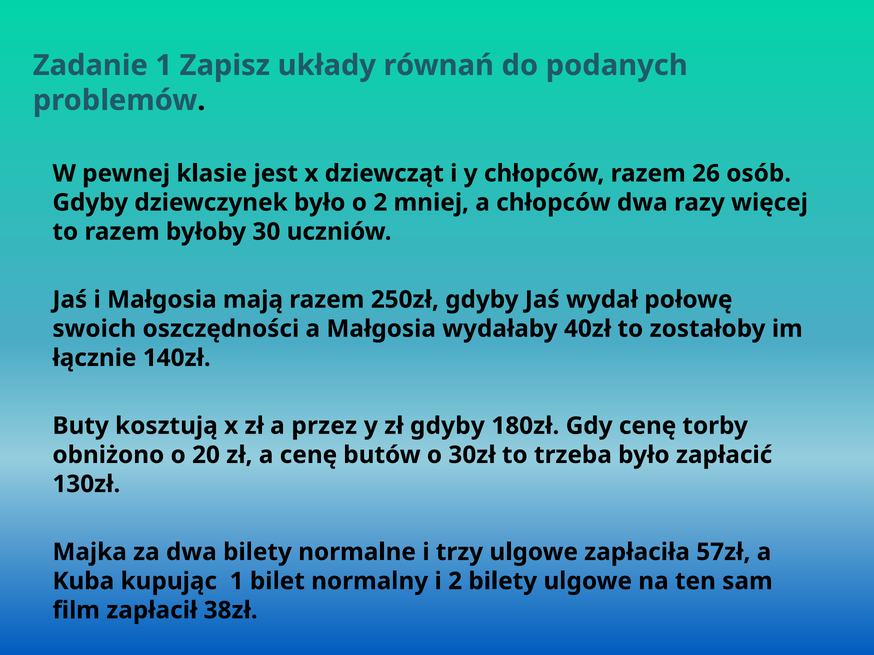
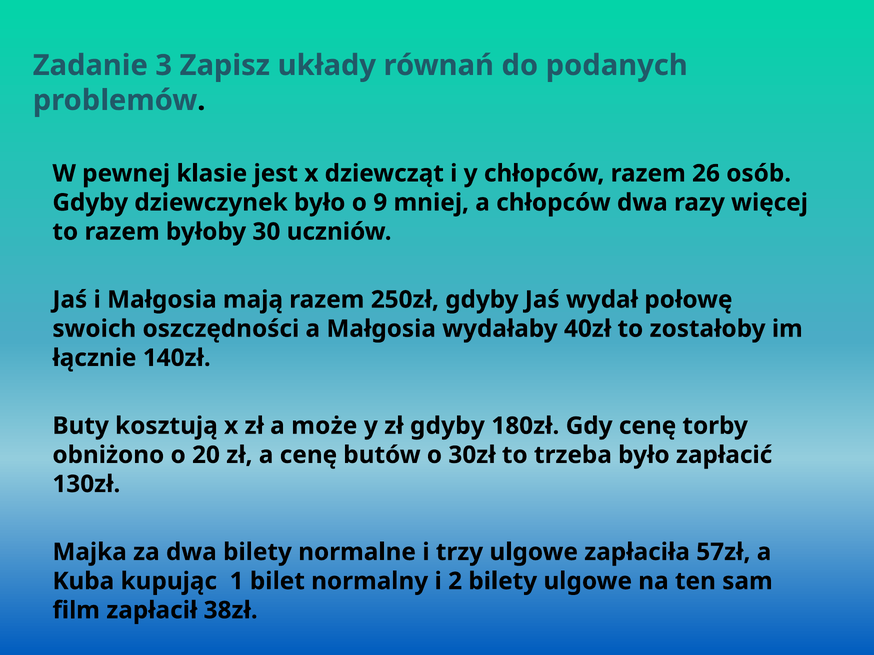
Zadanie 1: 1 -> 3
o 2: 2 -> 9
przez: przez -> może
